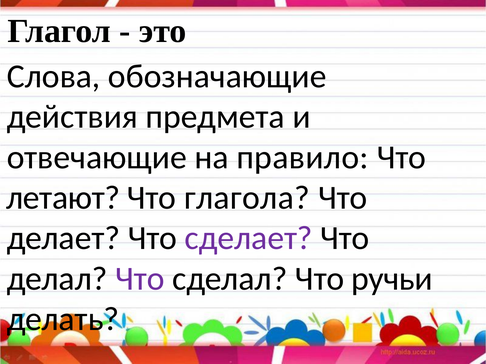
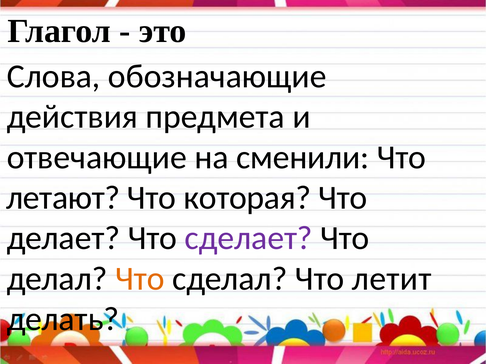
правило: правило -> сменили
глагола: глагола -> которая
Что at (140, 279) colour: purple -> orange
ручьи: ручьи -> летит
